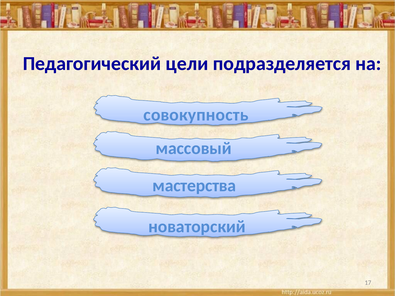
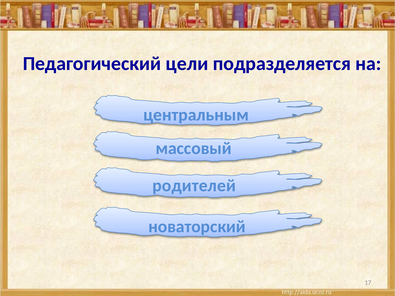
совокупность: совокупность -> центральным
мастерства: мастерства -> родителей
